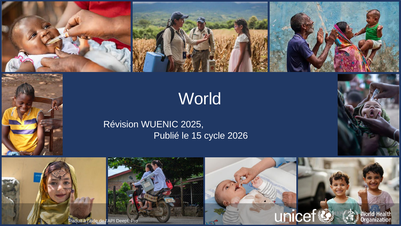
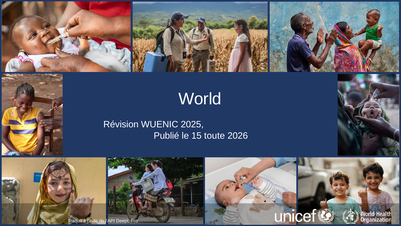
cycle: cycle -> toute
